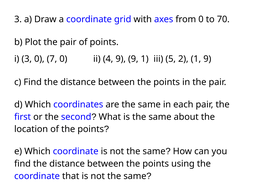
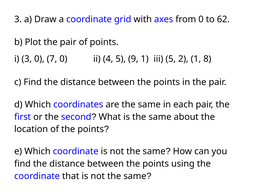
70: 70 -> 62
4 9: 9 -> 5
1 9: 9 -> 8
